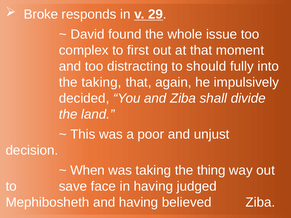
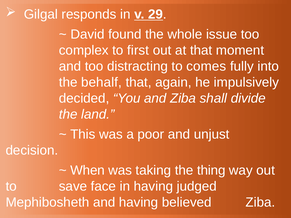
Broke: Broke -> Gilgal
should: should -> comes
the taking: taking -> behalf
